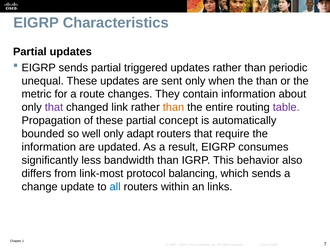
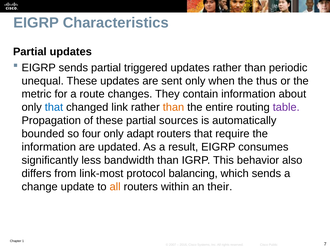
the than: than -> thus
that at (54, 107) colour: purple -> blue
concept: concept -> sources
well: well -> four
all at (115, 186) colour: blue -> orange
links: links -> their
